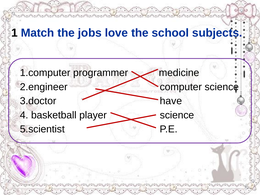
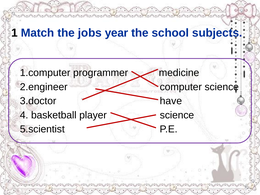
love: love -> year
